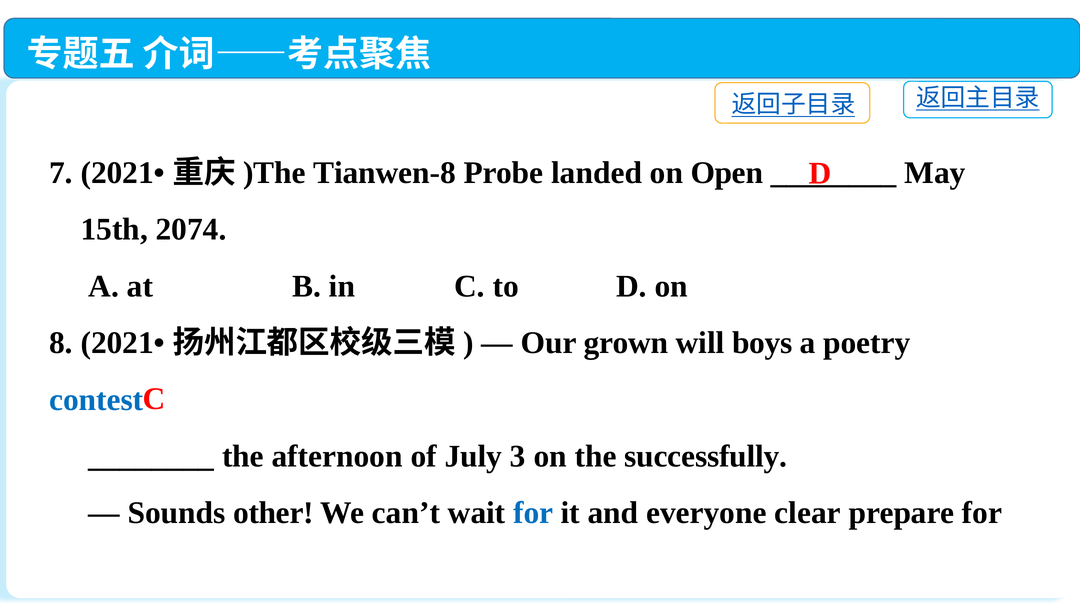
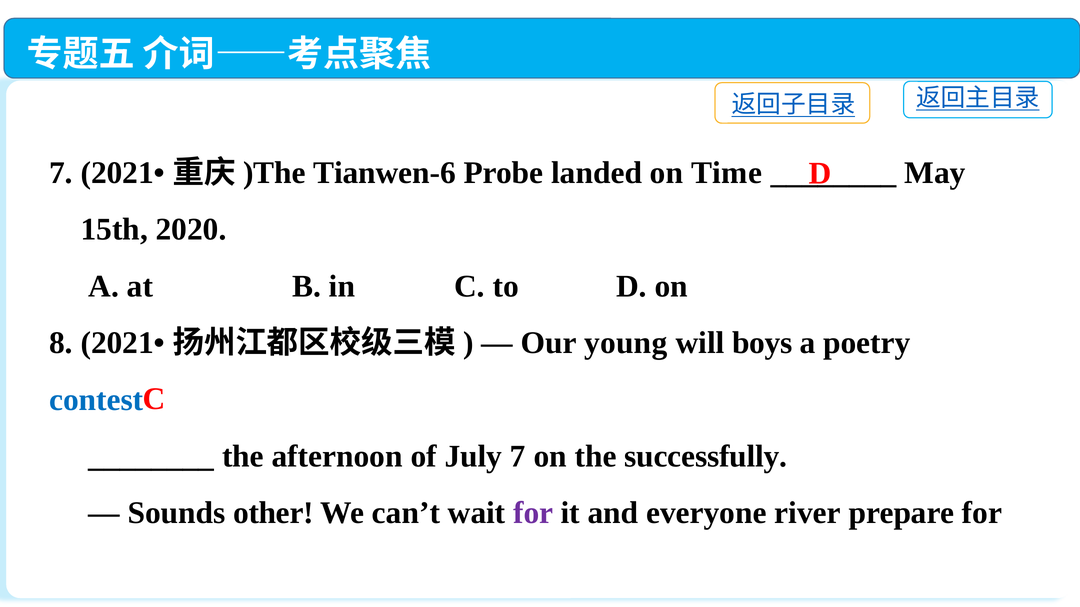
Tianwen-8: Tianwen-8 -> Tianwen-6
Open: Open -> Time
2074: 2074 -> 2020
grown: grown -> young
July 3: 3 -> 7
for at (533, 513) colour: blue -> purple
clear: clear -> river
